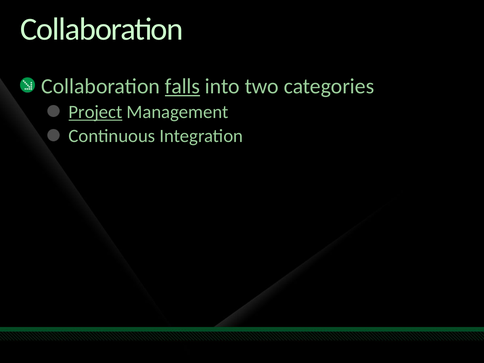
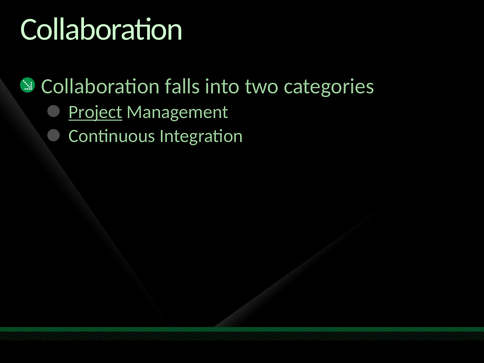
falls underline: present -> none
